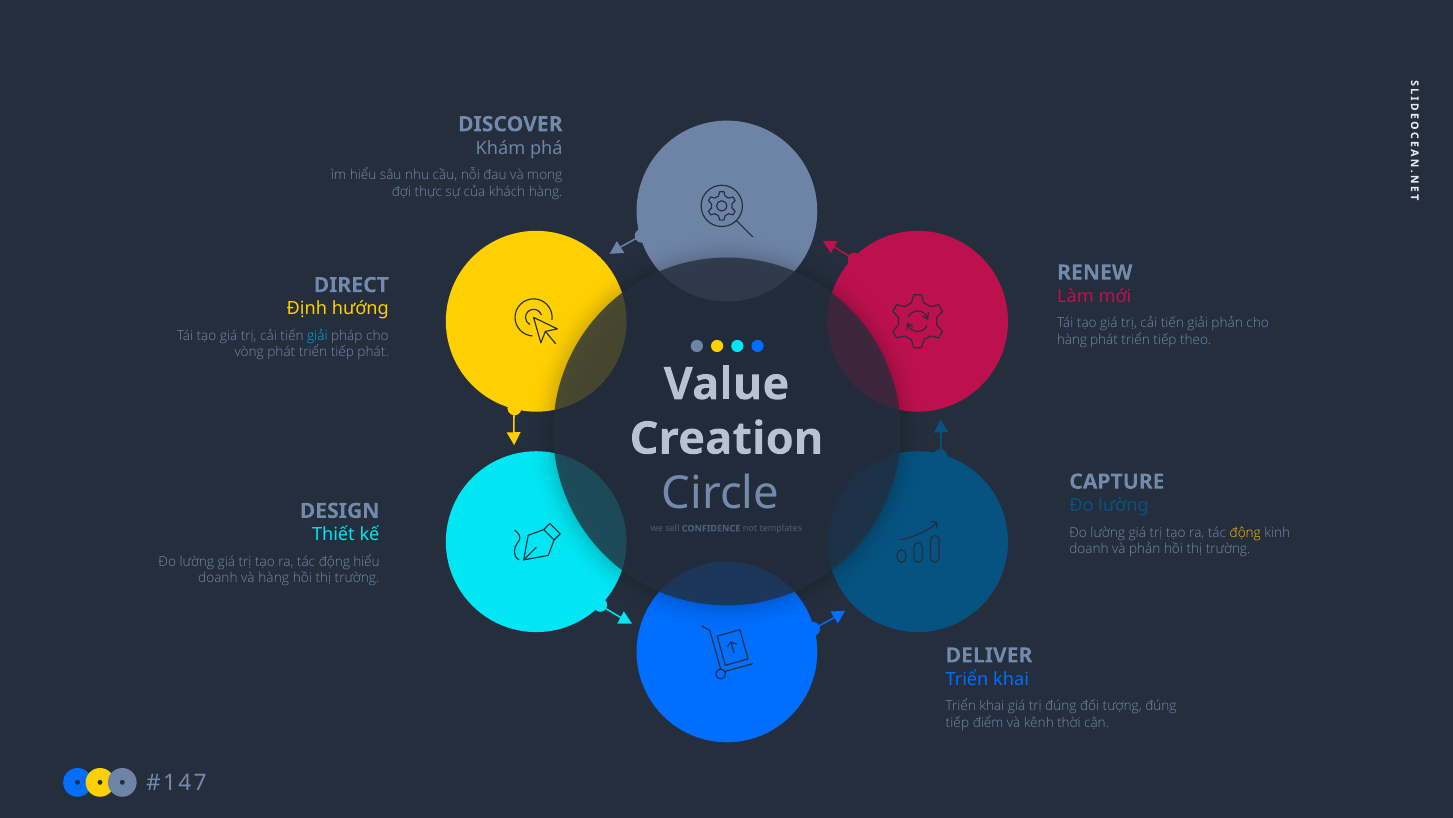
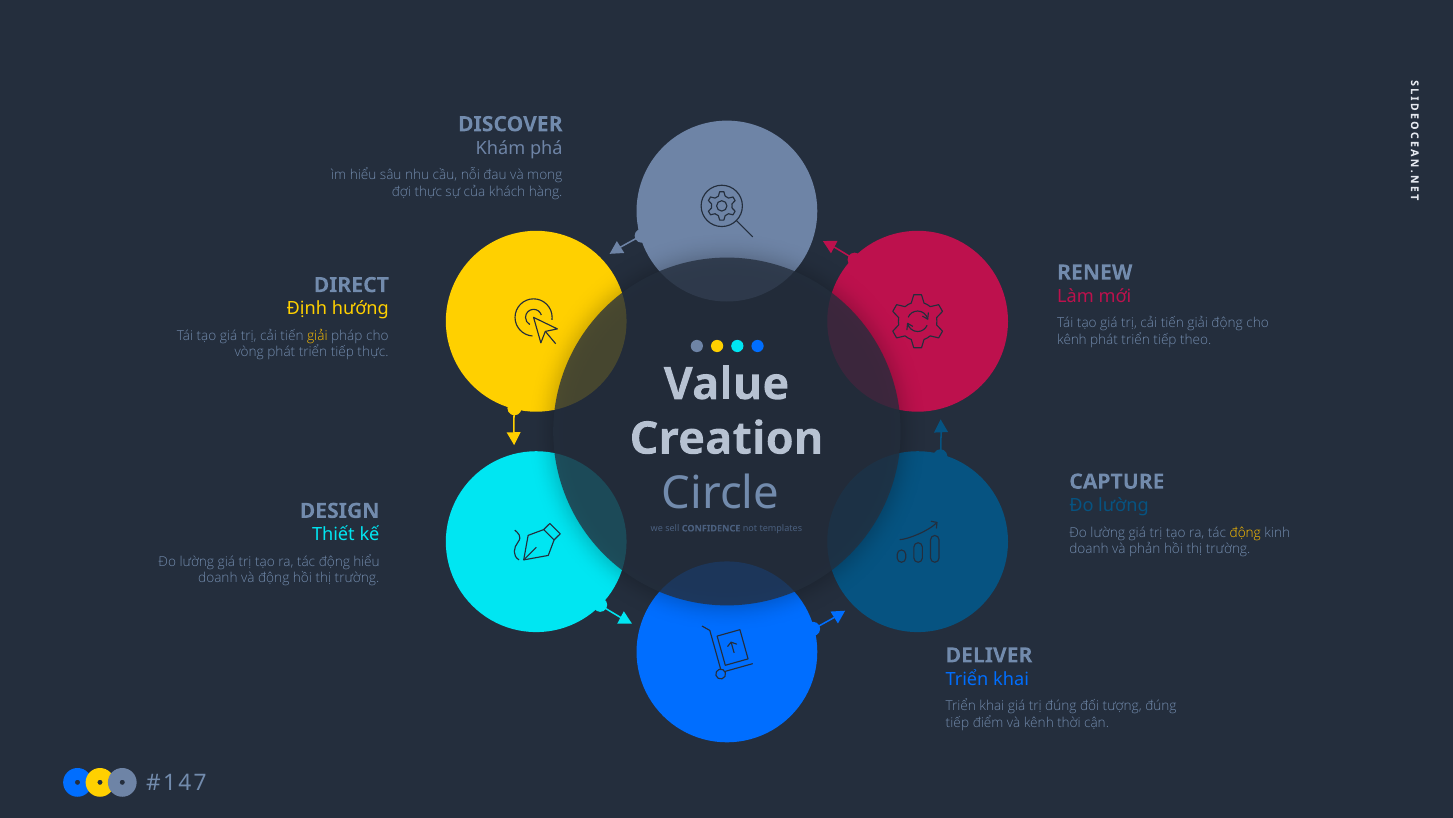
giải phản: phản -> động
giải at (317, 336) colour: light blue -> yellow
hàng at (1072, 340): hàng -> kênh
tiếp phát: phát -> thực
và hàng: hàng -> động
